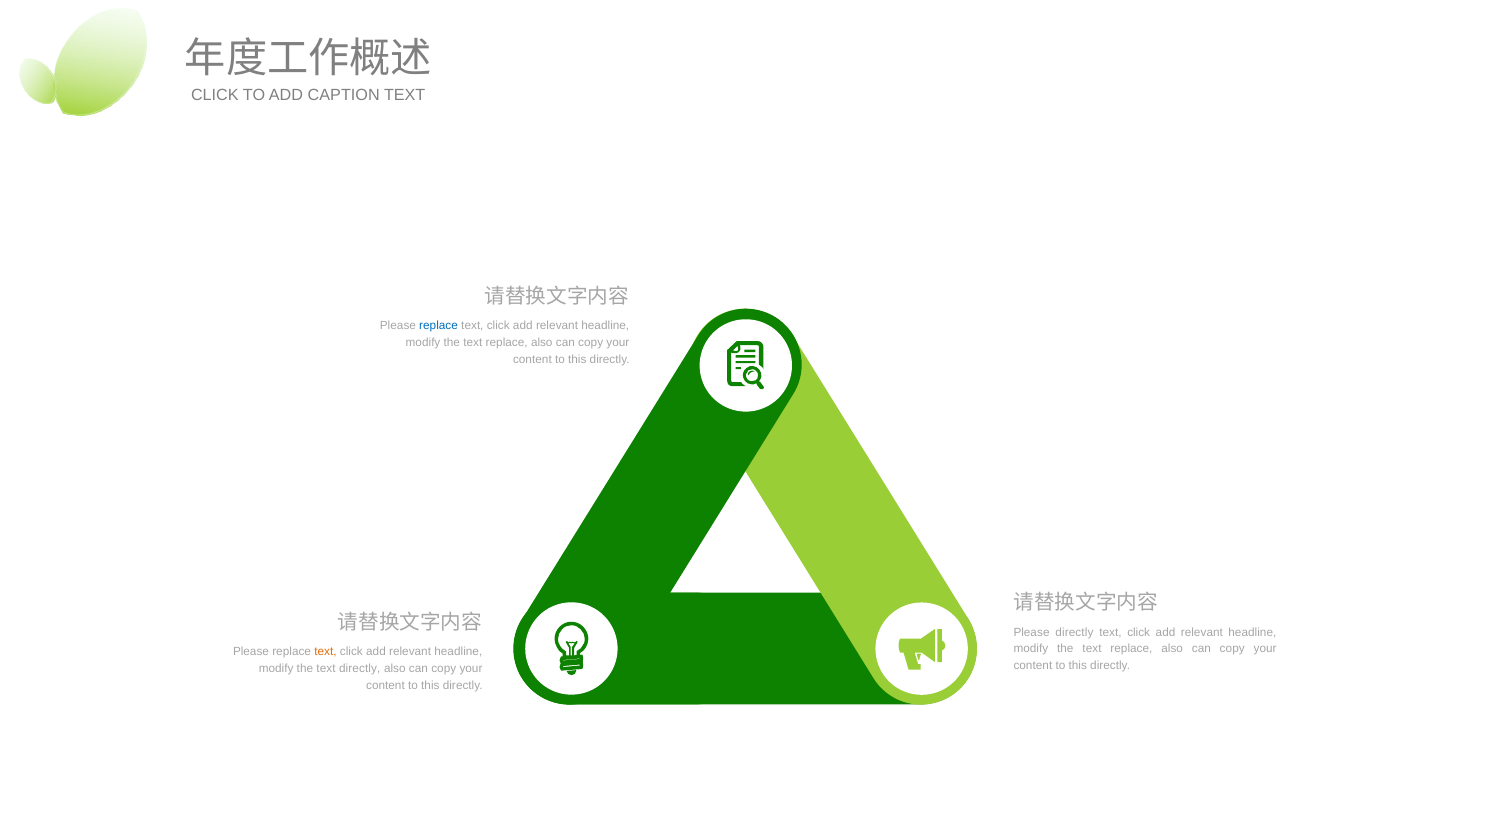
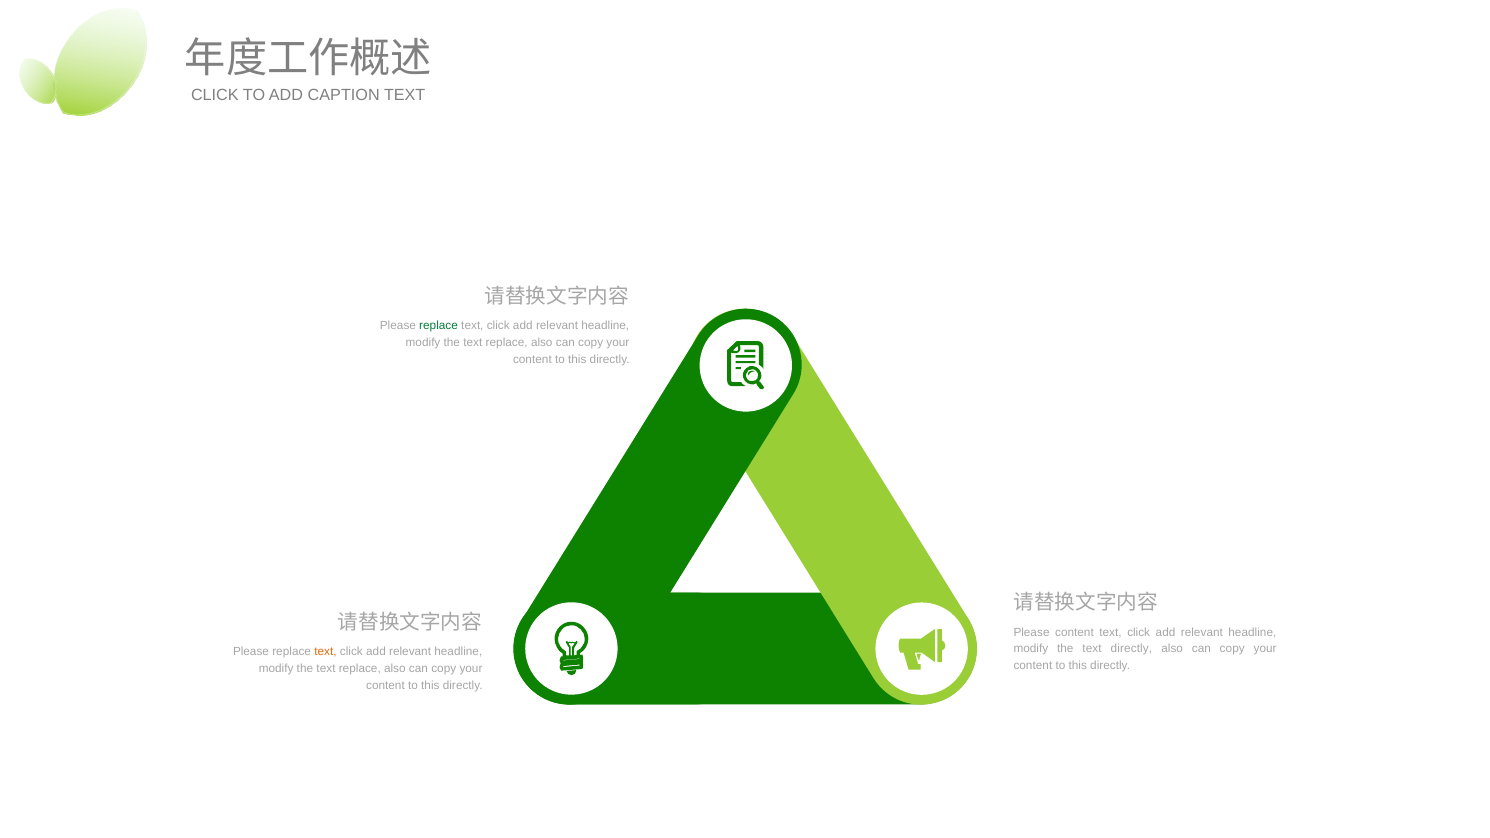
replace at (439, 326) colour: blue -> green
Please directly: directly -> content
replace at (1131, 649): replace -> directly
directly at (360, 669): directly -> replace
